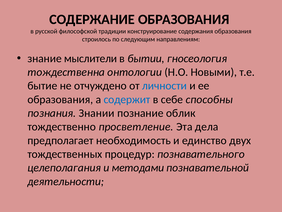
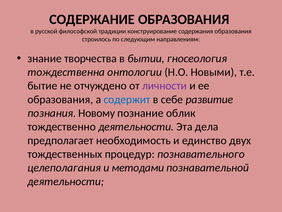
мыслители: мыслители -> творчества
личности colour: blue -> purple
способны: способны -> развитие
Знании: Знании -> Новому
тождественно просветление: просветление -> деятельности
